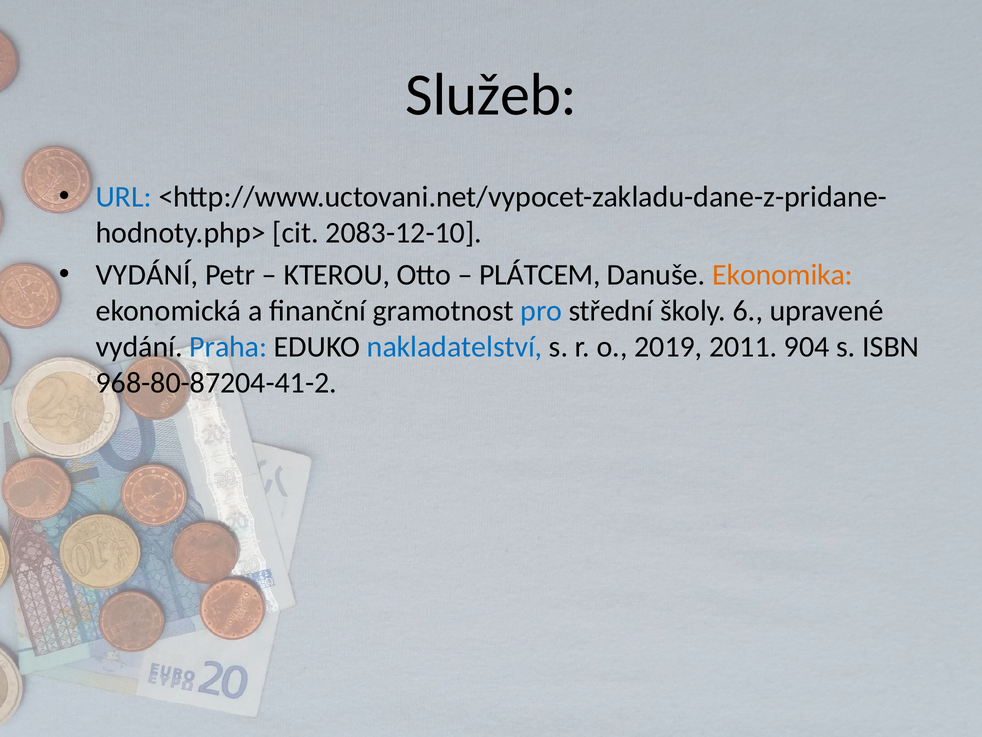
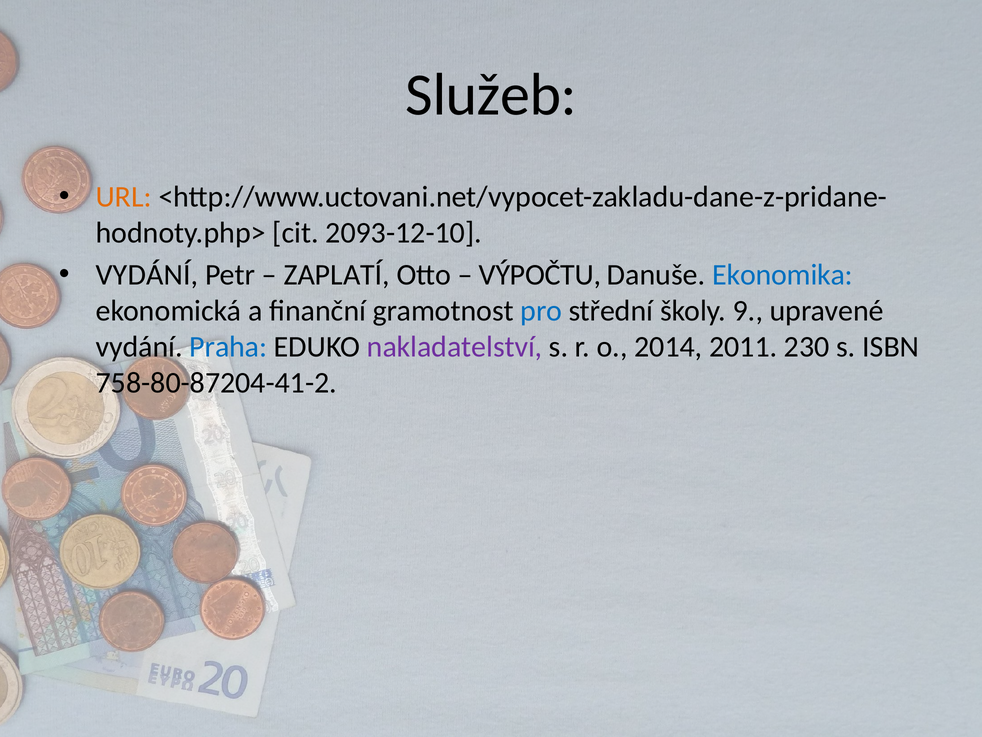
URL colour: blue -> orange
2083-12-10: 2083-12-10 -> 2093-12-10
KTEROU: KTEROU -> ZAPLATÍ
PLÁTCEM: PLÁTCEM -> VÝPOČTU
Ekonomika colour: orange -> blue
6: 6 -> 9
nakladatelství colour: blue -> purple
2019: 2019 -> 2014
904: 904 -> 230
968-80-87204-41-2: 968-80-87204-41-2 -> 758-80-87204-41-2
